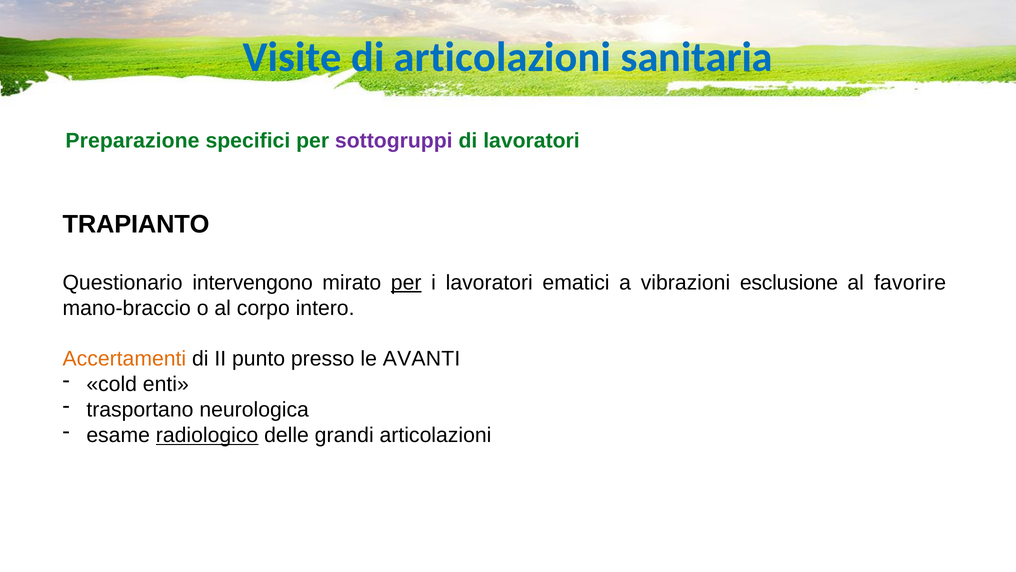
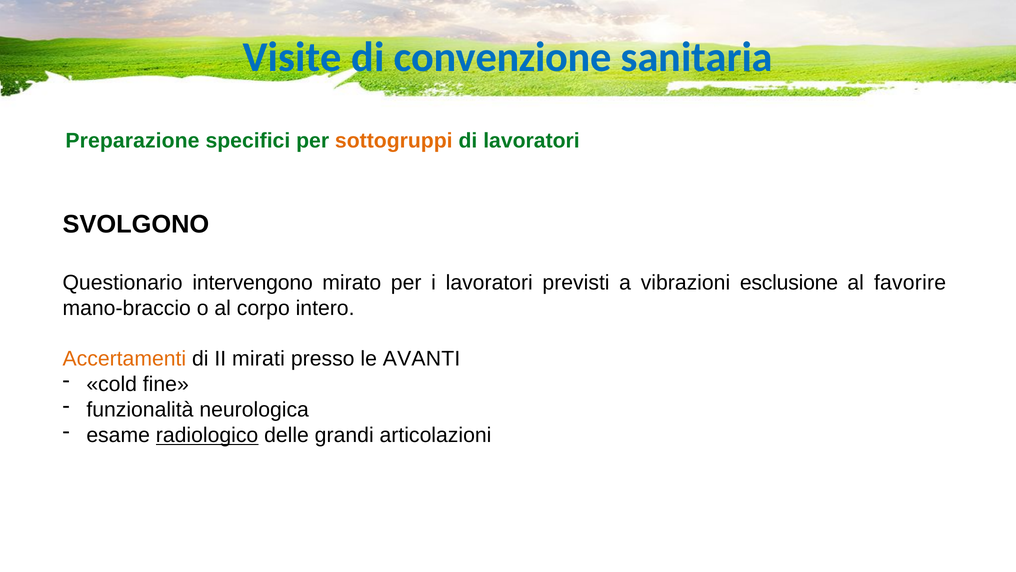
di articolazioni: articolazioni -> convenzione
sottogruppi colour: purple -> orange
TRAPIANTO: TRAPIANTO -> SVOLGONO
per at (406, 282) underline: present -> none
ematici: ematici -> previsti
punto: punto -> mirati
enti: enti -> fine
trasportano: trasportano -> funzionalità
